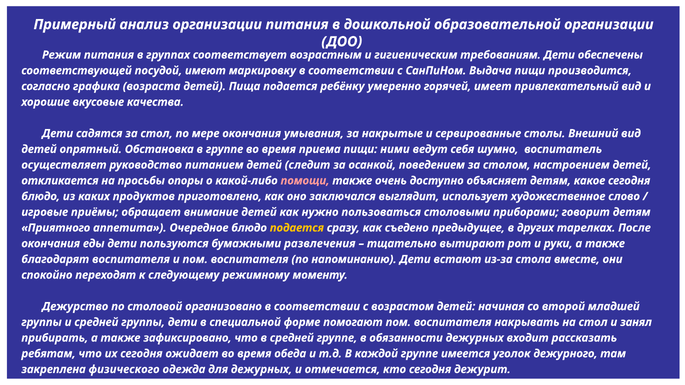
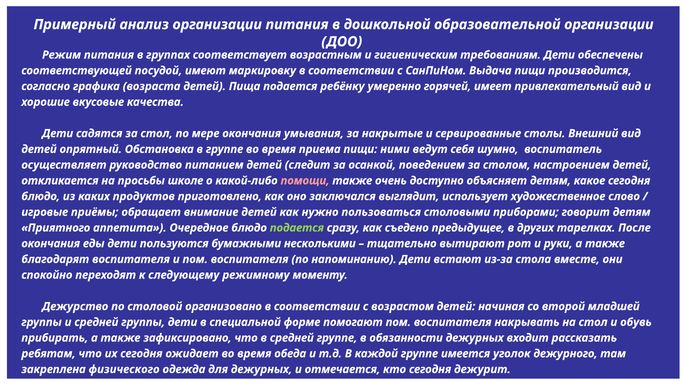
опоры: опоры -> школе
подается at (297, 228) colour: yellow -> light green
развлечения: развлечения -> несколькими
занял: занял -> обувь
